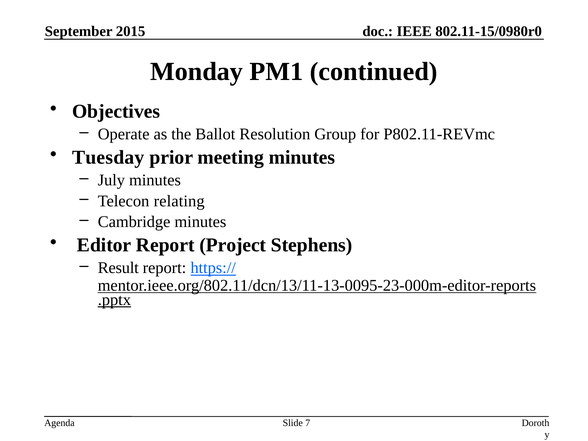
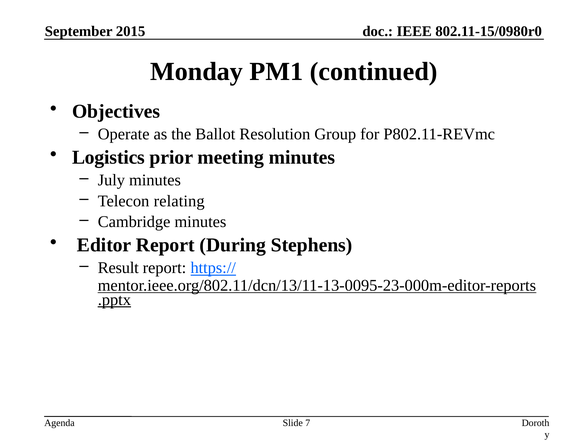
Tuesday: Tuesday -> Logistics
Project: Project -> During
